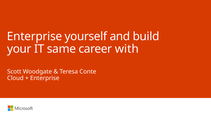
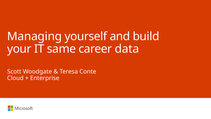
Enterprise at (35, 36): Enterprise -> Managing
with: with -> data
